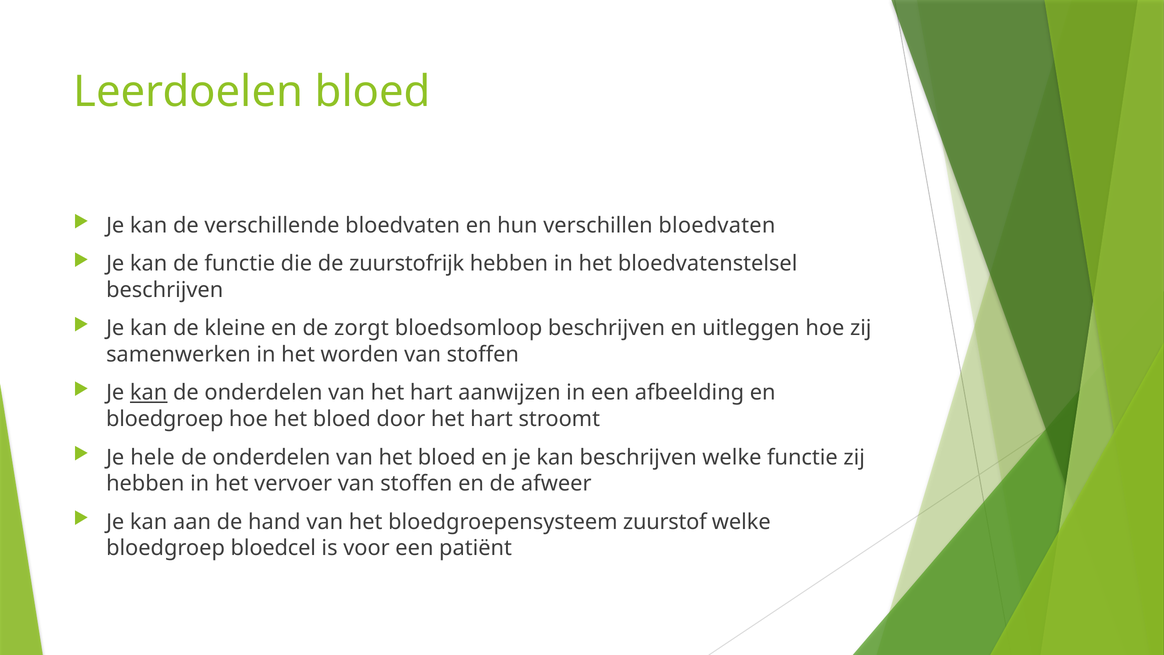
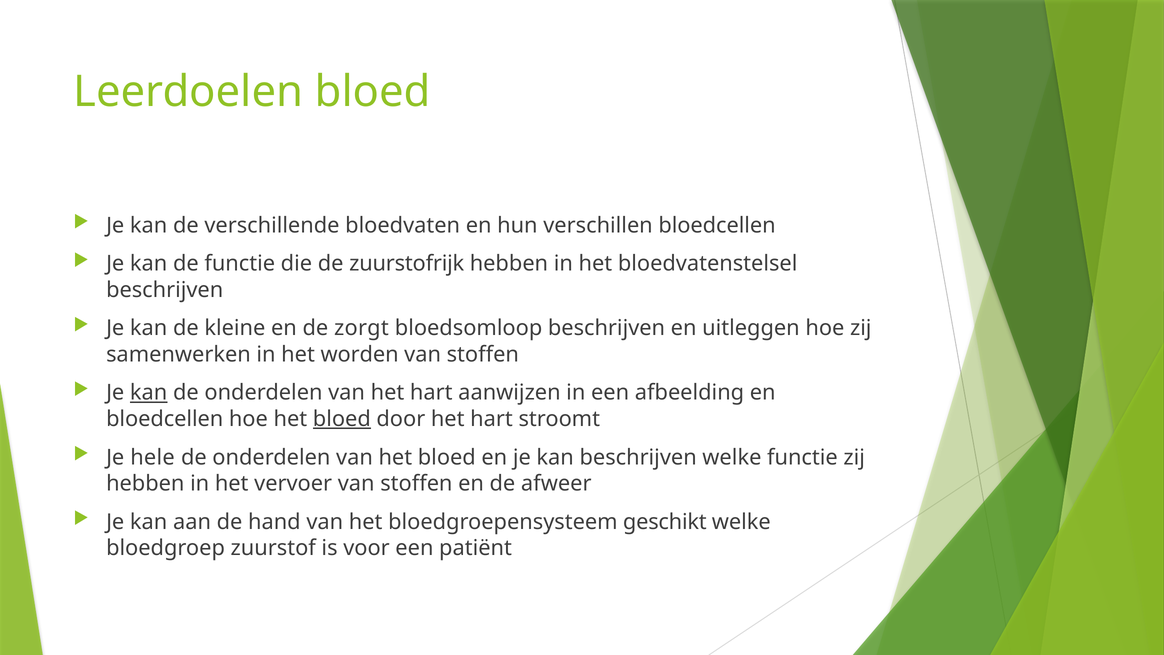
verschillen bloedvaten: bloedvaten -> bloedcellen
bloedgroep at (165, 419): bloedgroep -> bloedcellen
bloed at (342, 419) underline: none -> present
zuurstof: zuurstof -> geschikt
bloedcel: bloedcel -> zuurstof
